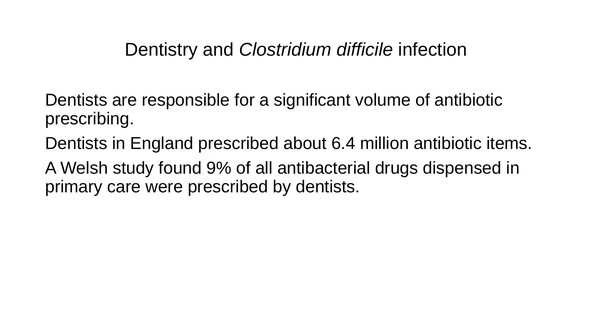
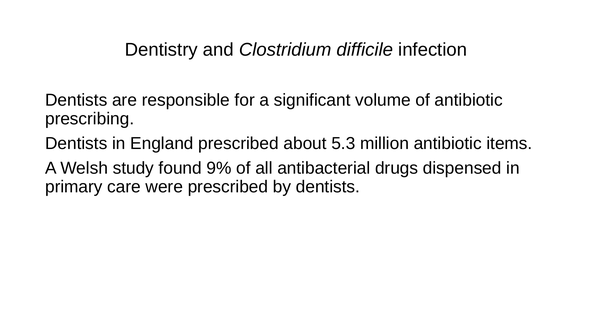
6.4: 6.4 -> 5.3
